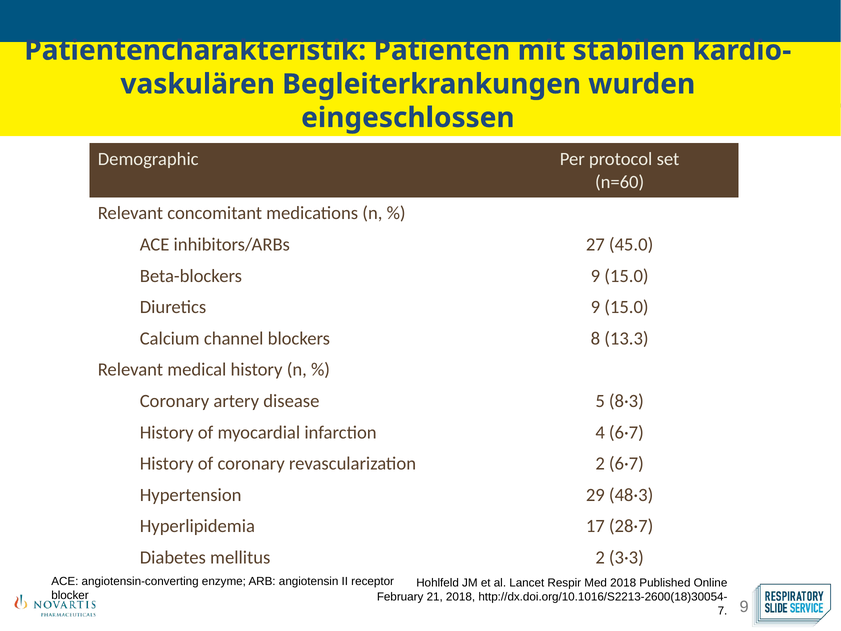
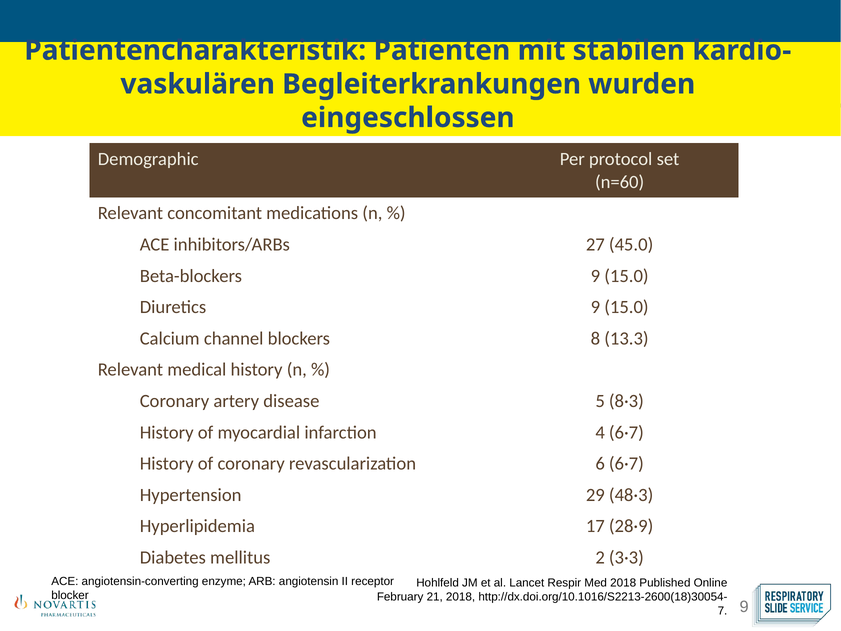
revascularization 2: 2 -> 6
28·7: 28·7 -> 28·9
